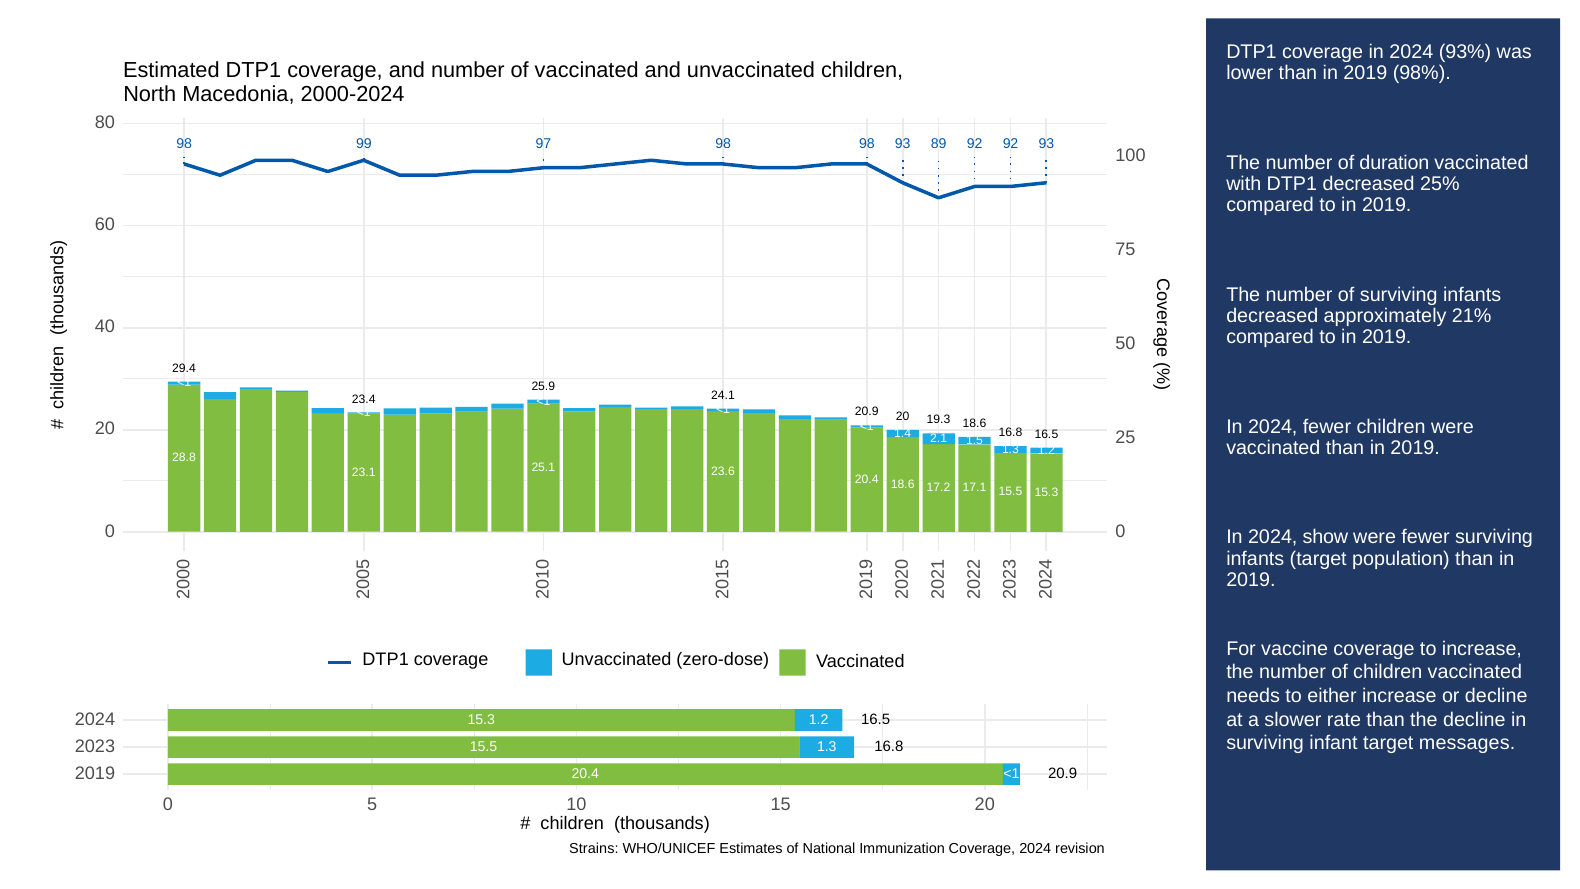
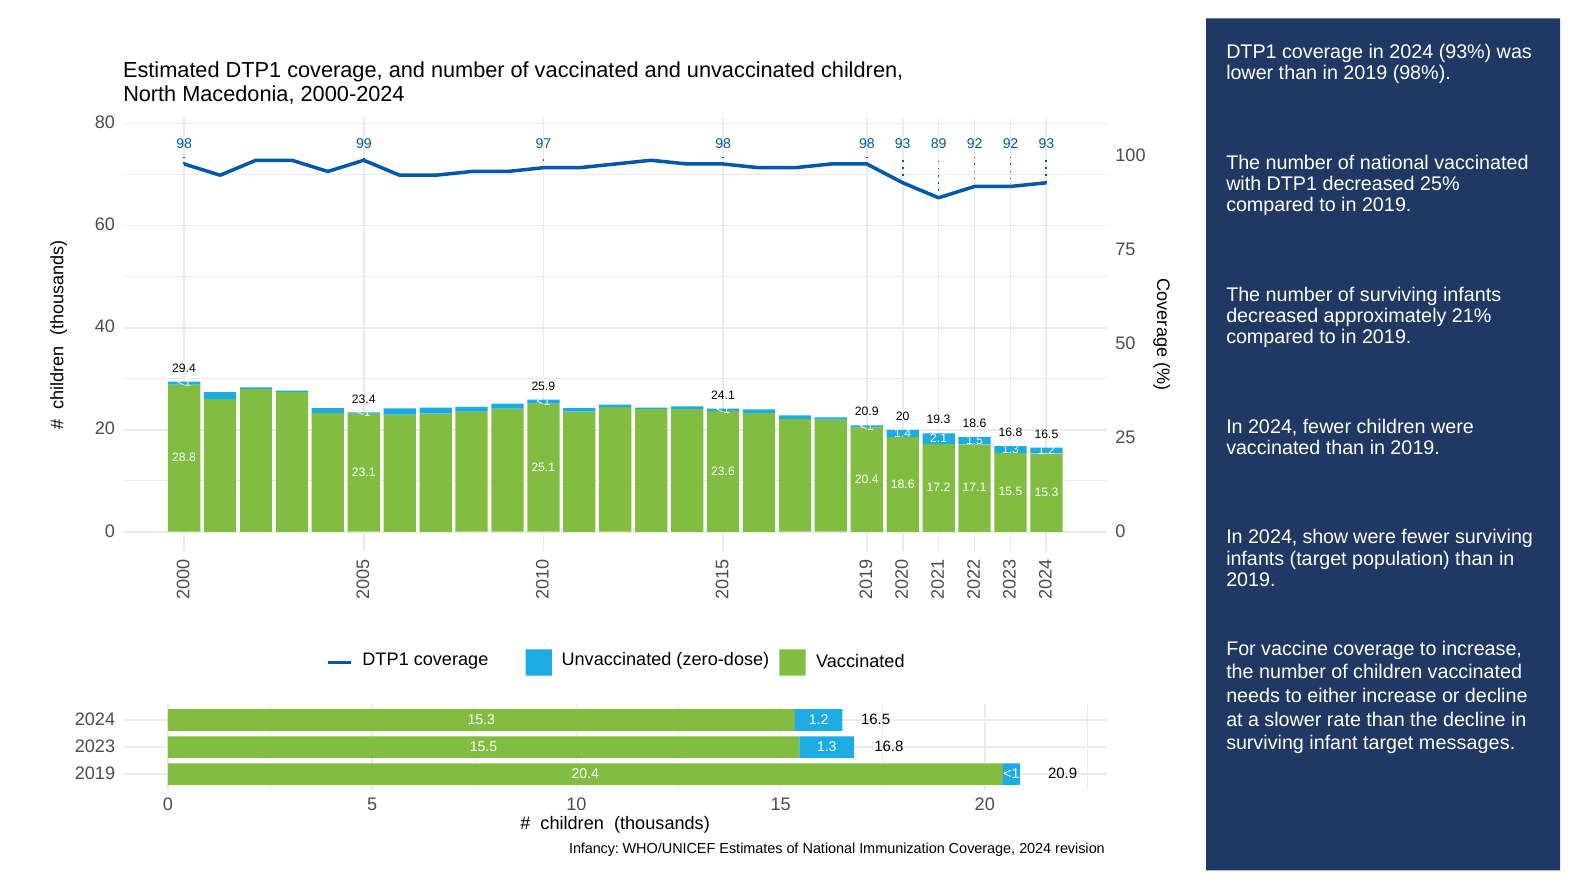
number of duration: duration -> national
Strains: Strains -> Infancy
